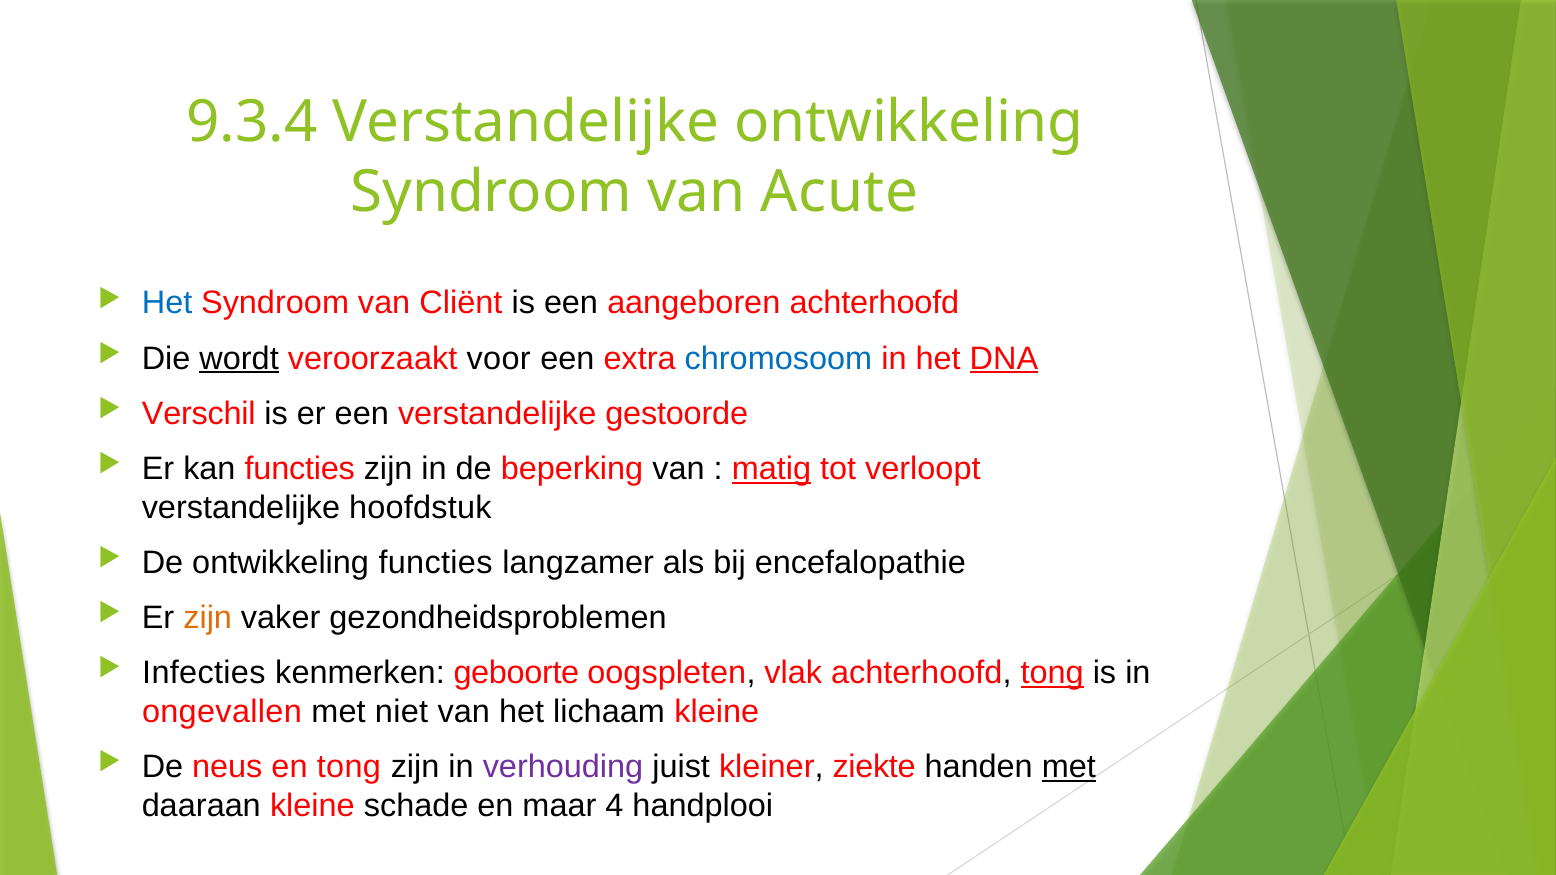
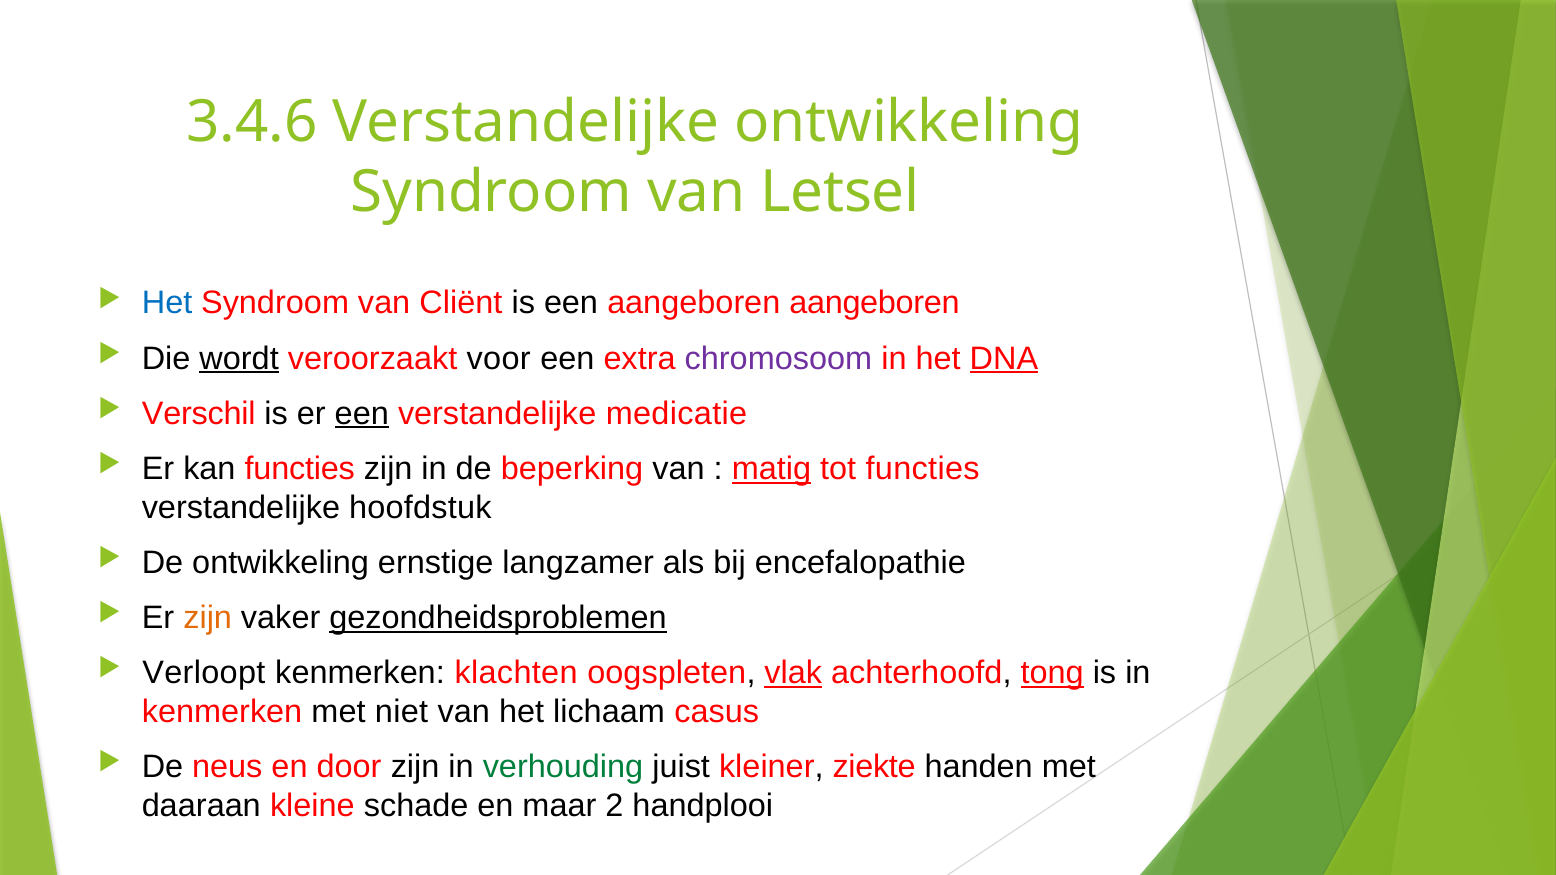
9.3.4: 9.3.4 -> 3.4.6
Acute: Acute -> Letsel
aangeboren achterhoofd: achterhoofd -> aangeboren
chromosoom colour: blue -> purple
een at (362, 414) underline: none -> present
gestoorde: gestoorde -> medicatie
tot verloopt: verloopt -> functies
ontwikkeling functies: functies -> ernstige
gezondheidsproblemen underline: none -> present
Infecties: Infecties -> Verloopt
geboorte: geboorte -> klachten
vlak underline: none -> present
ongevallen at (222, 712): ongevallen -> kenmerken
lichaam kleine: kleine -> casus
en tong: tong -> door
verhouding colour: purple -> green
met at (1069, 767) underline: present -> none
4: 4 -> 2
